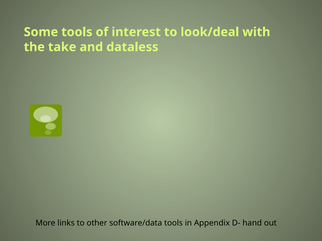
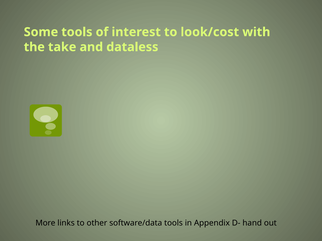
look/deal: look/deal -> look/cost
